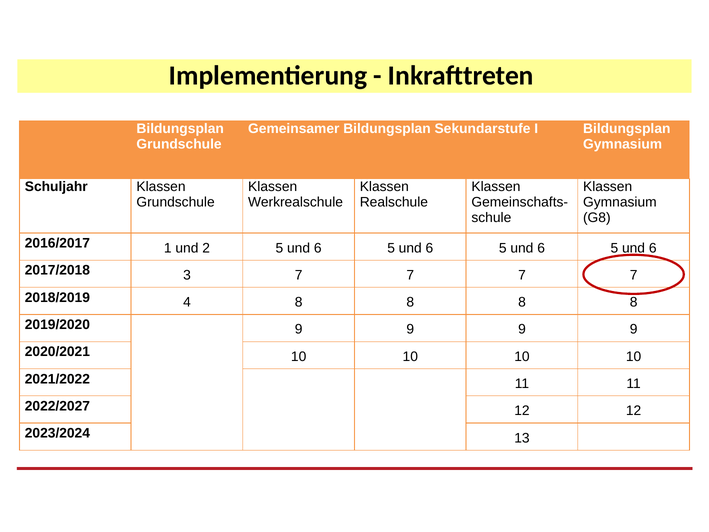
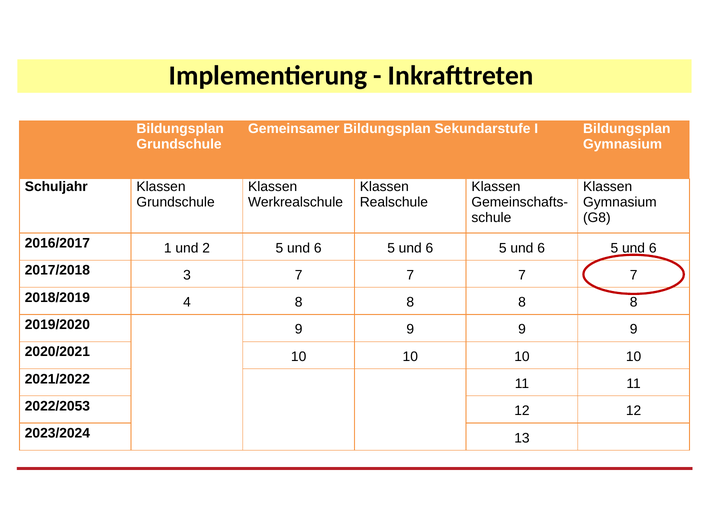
2022/2027: 2022/2027 -> 2022/2053
